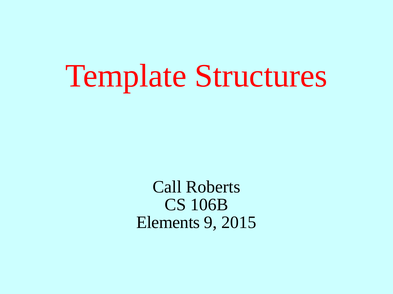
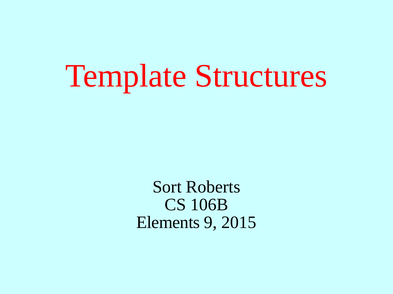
Call: Call -> Sort
